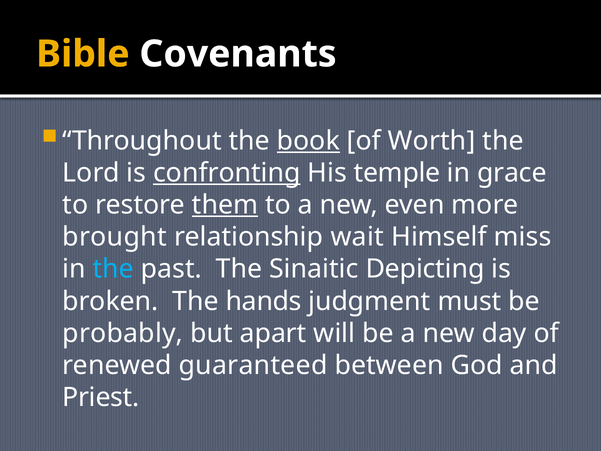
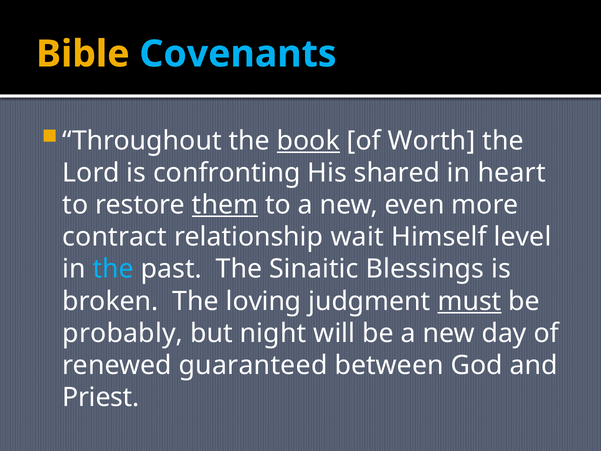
Covenants colour: white -> light blue
confronting underline: present -> none
temple: temple -> shared
grace: grace -> heart
brought: brought -> contract
miss: miss -> level
Depicting: Depicting -> Blessings
hands: hands -> loving
must underline: none -> present
apart: apart -> night
